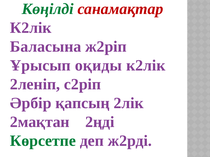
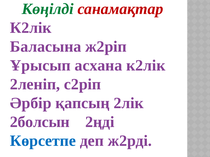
оқиды: оқиды -> асхана
2мақтан: 2мақтан -> 2болсын
Көрсетпе colour: green -> blue
